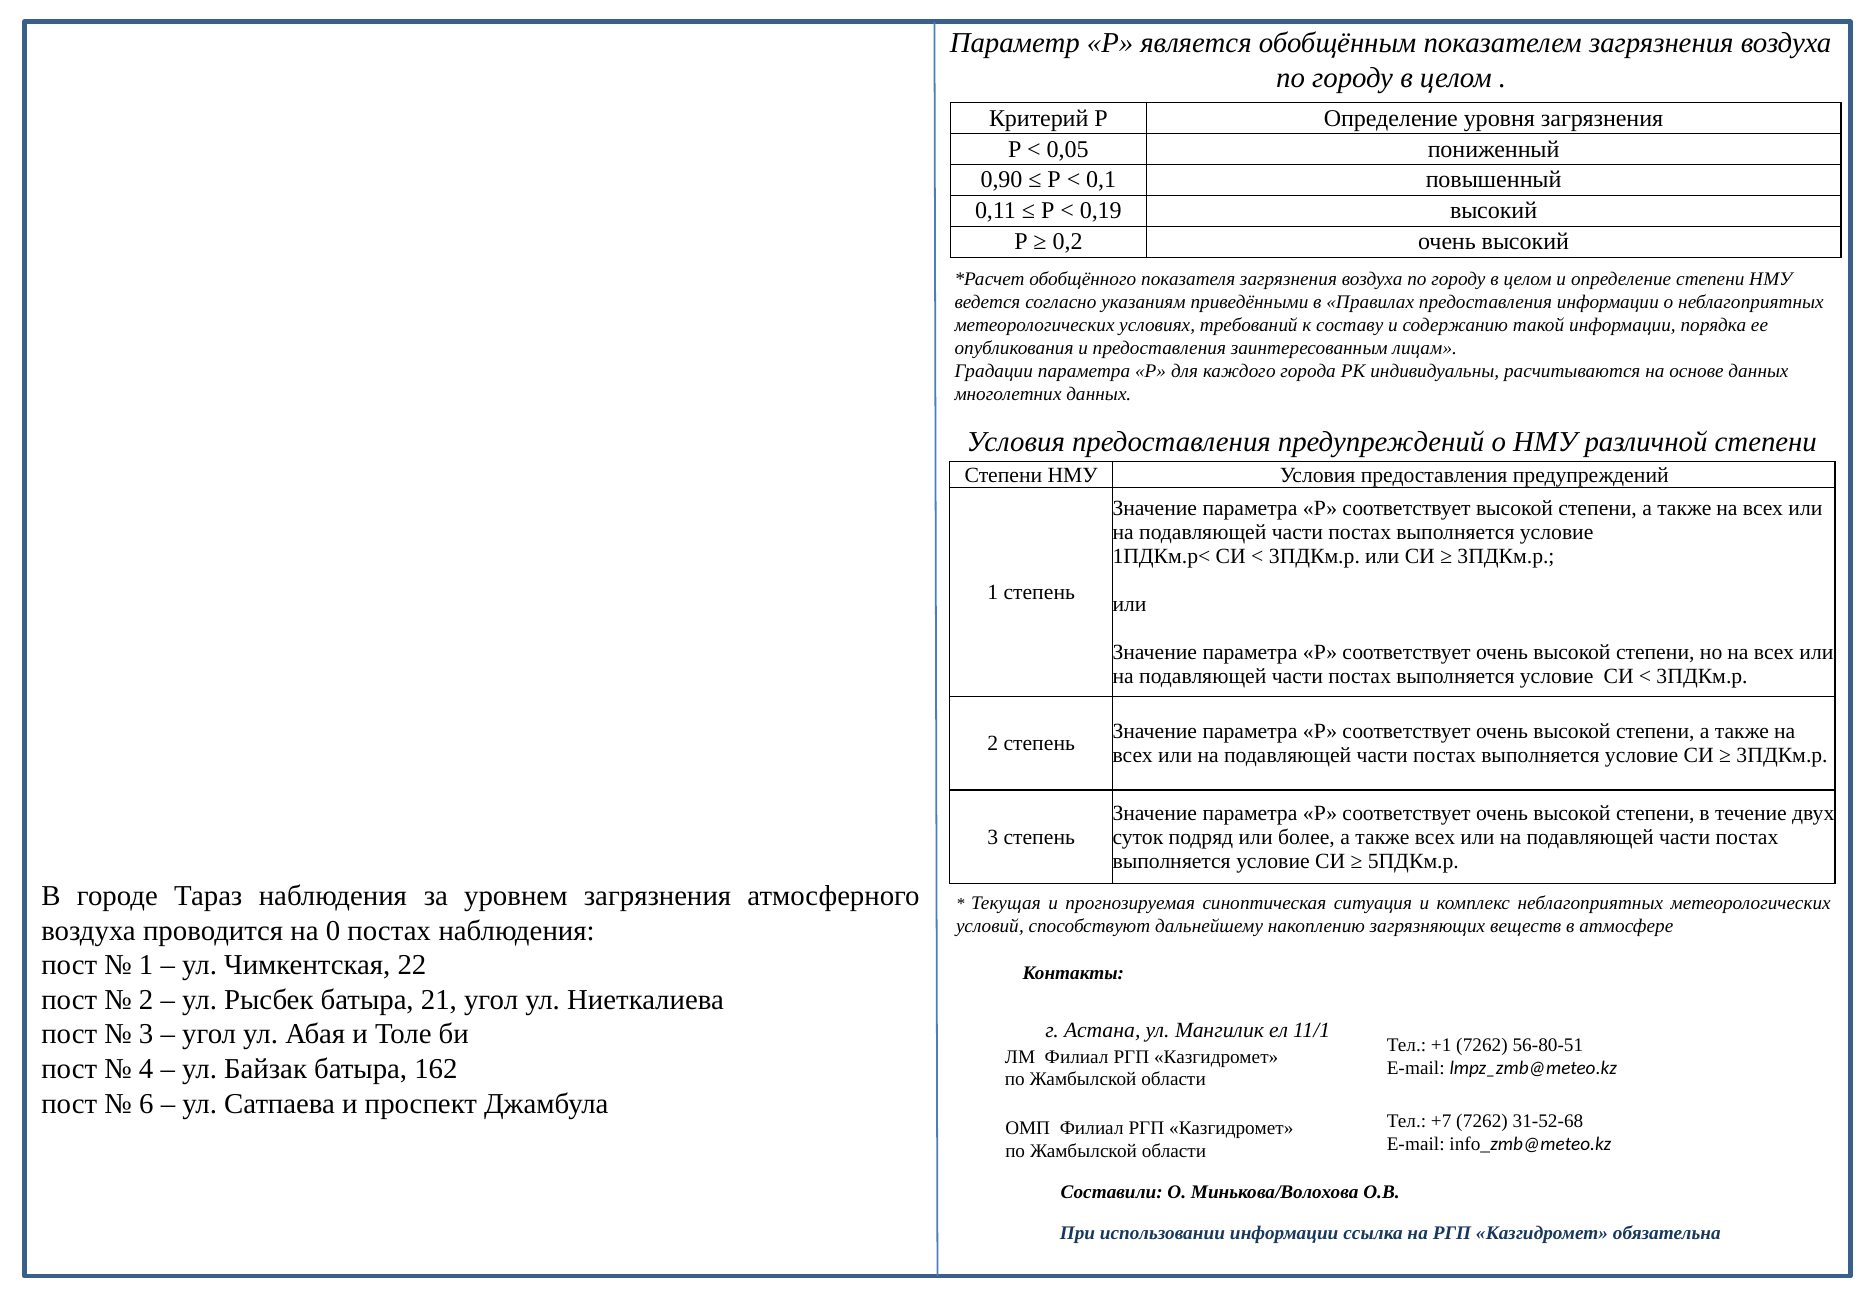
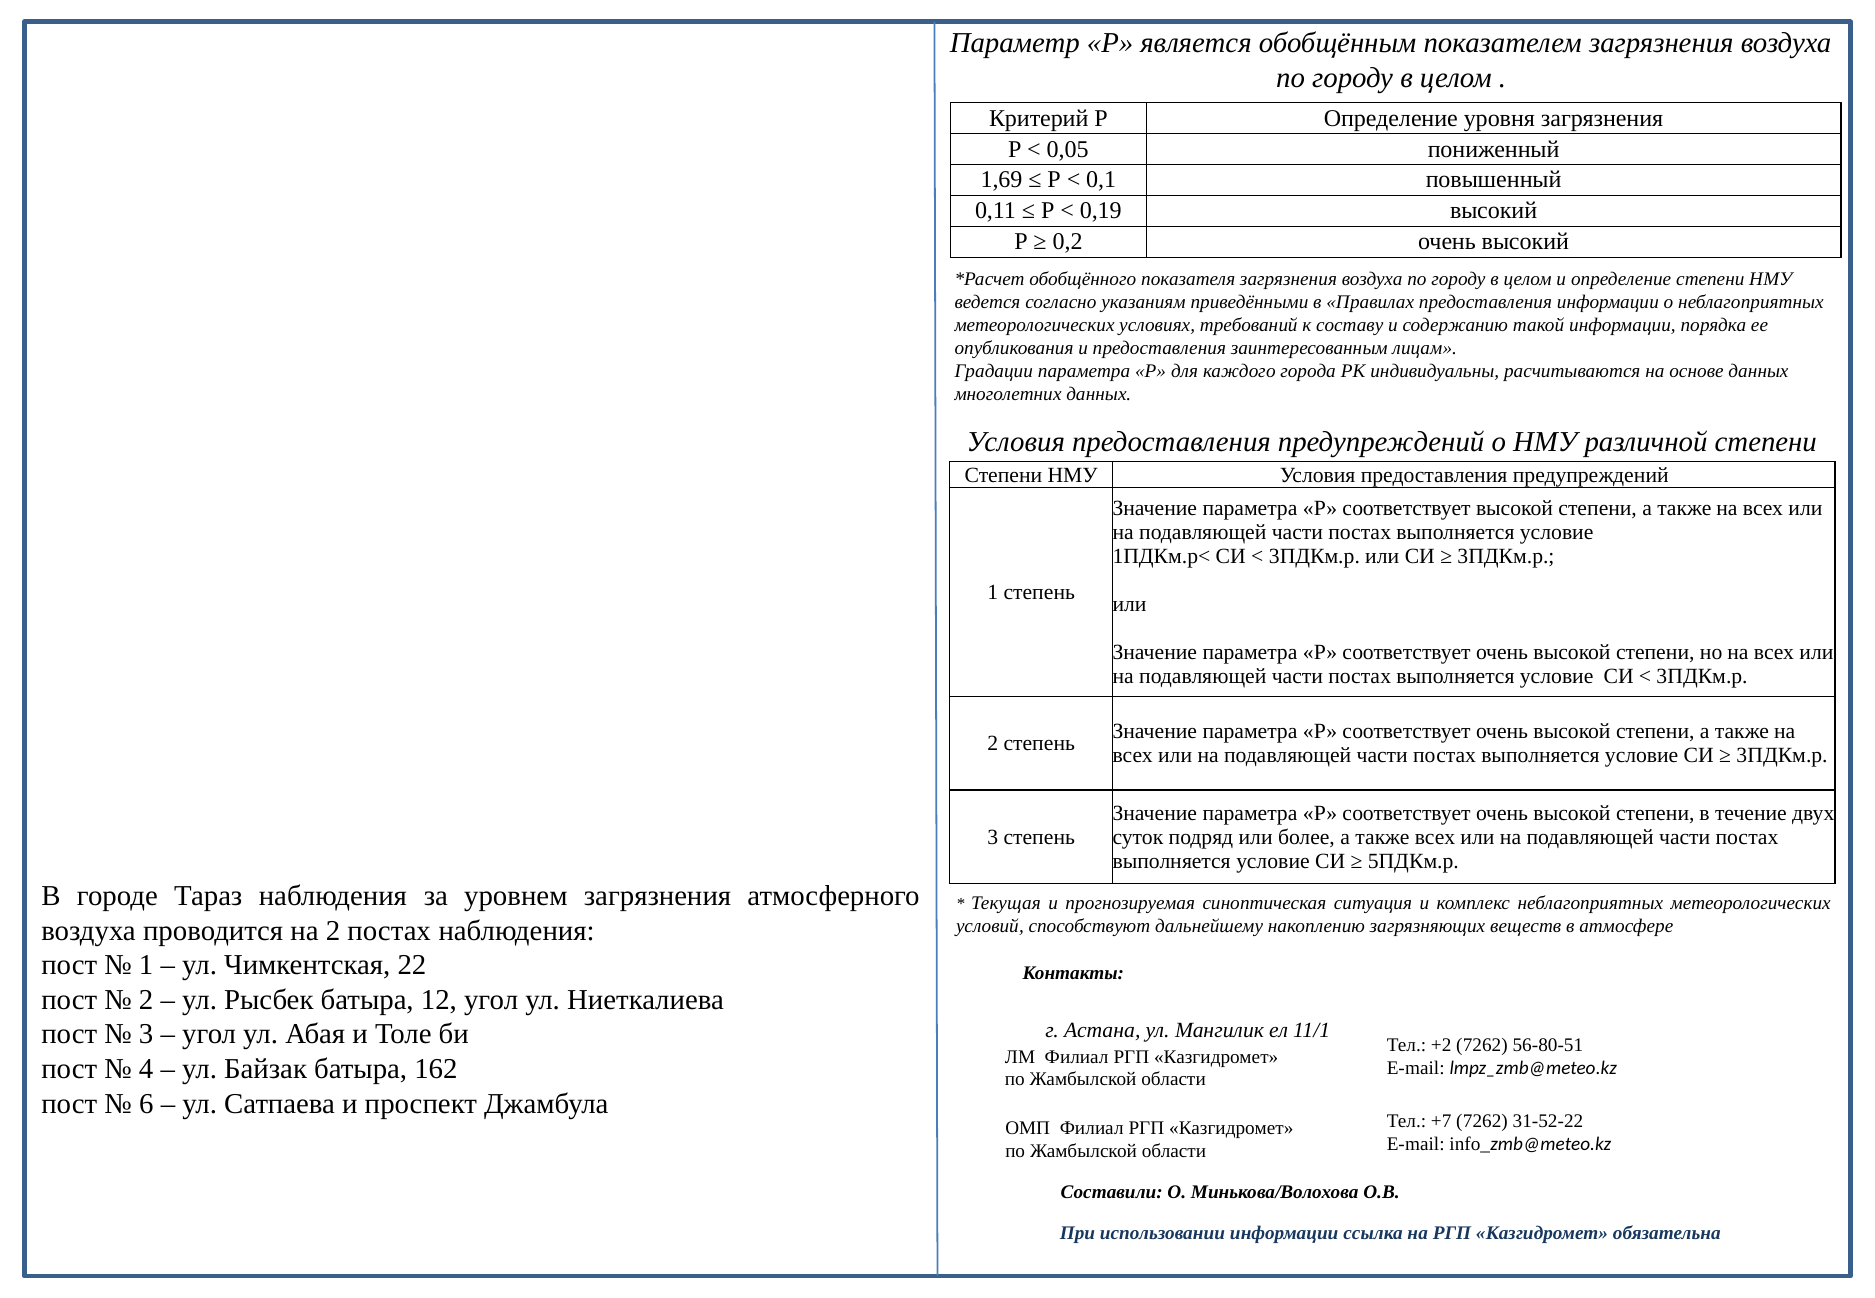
0,90: 0,90 -> 1,69
на 0: 0 -> 2
21: 21 -> 12
+1: +1 -> +2
31-52-68: 31-52-68 -> 31-52-22
